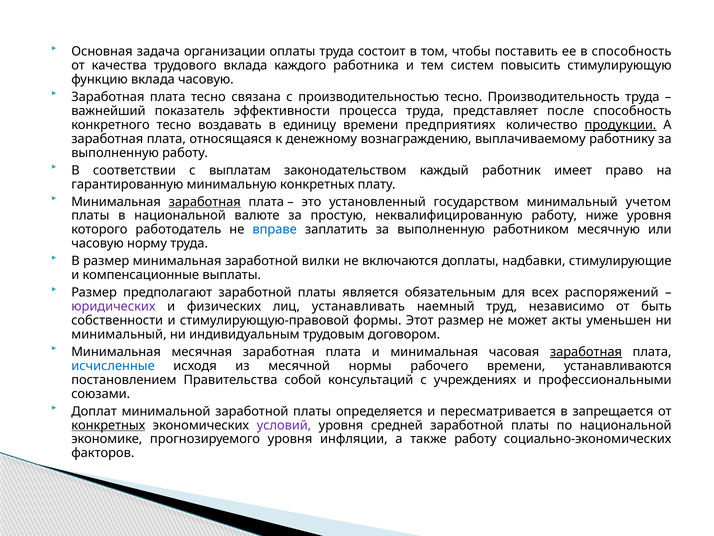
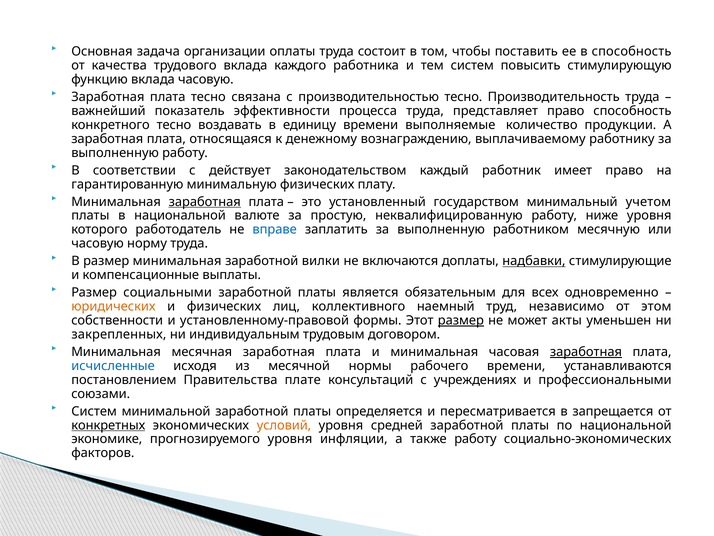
представляет после: после -> право
предприятиях: предприятиях -> выполняемые
продукции underline: present -> none
выплатам: выплатам -> действует
минимальную конкретных: конкретных -> физических
надбавки underline: none -> present
предполагают: предполагают -> социальными
распоряжений: распоряжений -> одновременно
юридических colour: purple -> orange
устанавливать: устанавливать -> коллективного
быть: быть -> этом
стимулирующую-правовой: стимулирующую-правовой -> установленному-правовой
размер at (461, 320) underline: none -> present
минимальный at (119, 334): минимальный -> закрепленных
собой: собой -> плате
Доплат at (94, 411): Доплат -> Систем
условий colour: purple -> orange
